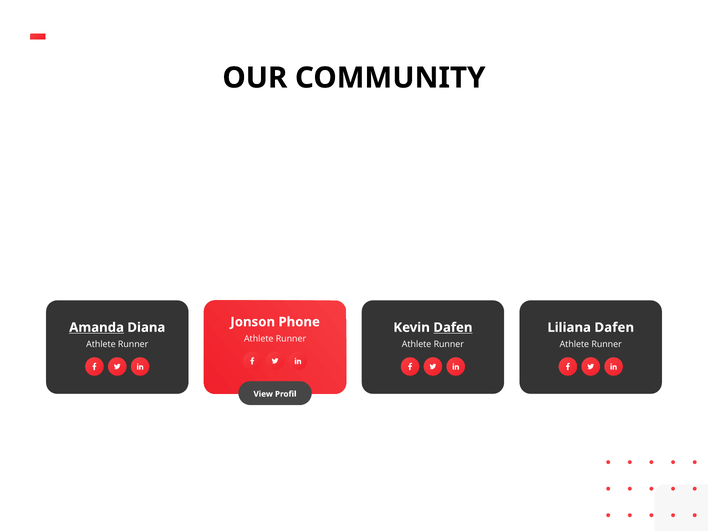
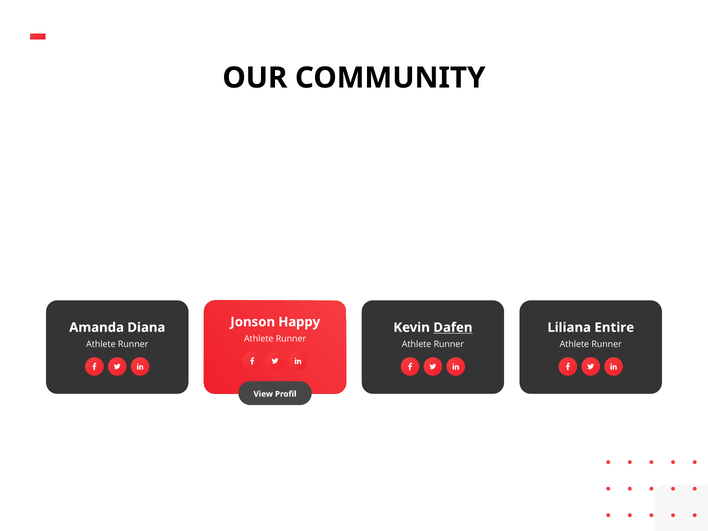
Phone: Phone -> Happy
Amanda underline: present -> none
Liliana Dafen: Dafen -> Entire
